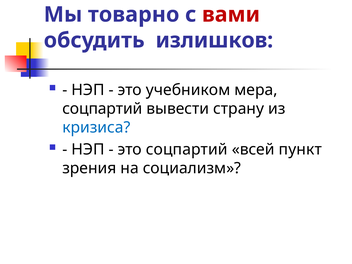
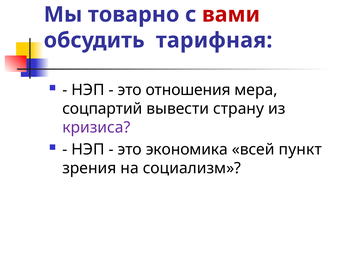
излишков: излишков -> тарифная
учебником: учебником -> отношения
кризиса colour: blue -> purple
это соцпартий: соцпартий -> экономика
